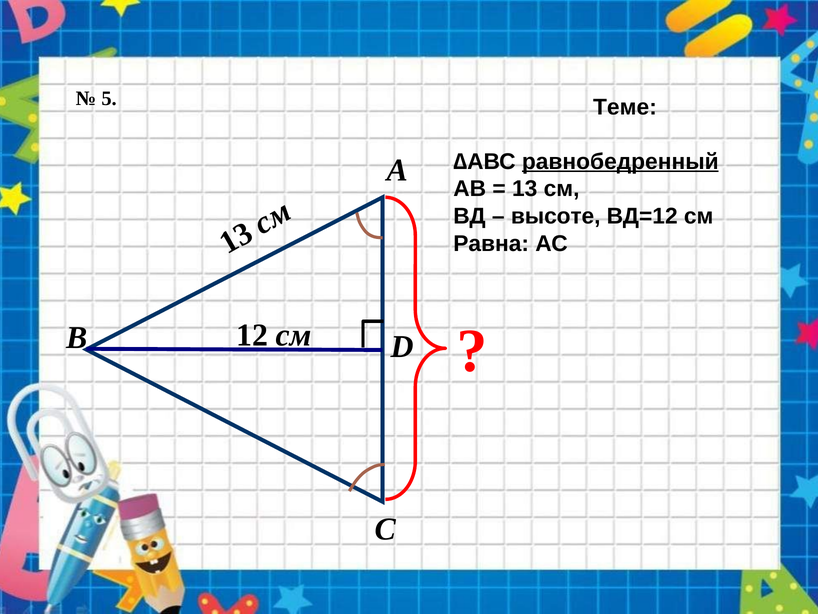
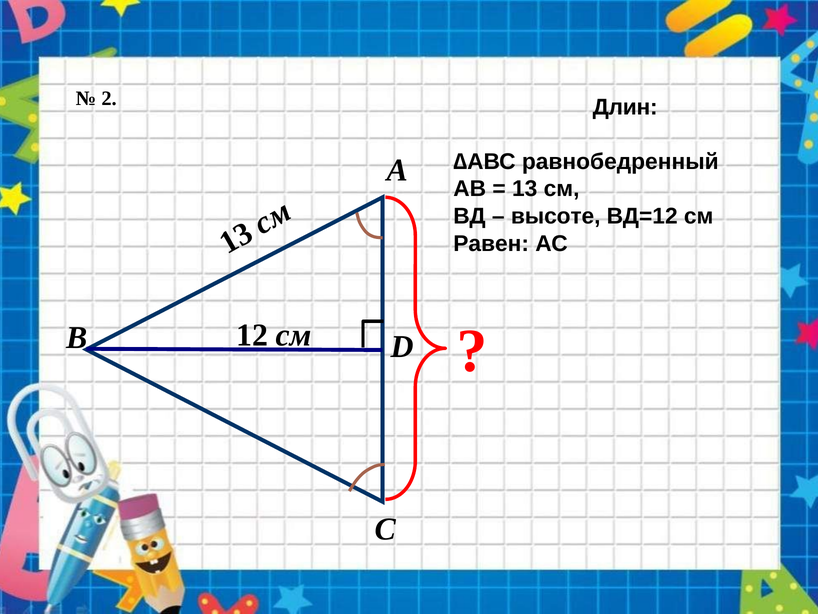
5: 5 -> 2
Теме: Теме -> Длин
равнобедренный underline: present -> none
Равна: Равна -> Равен
